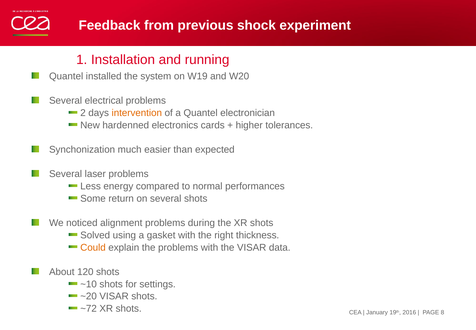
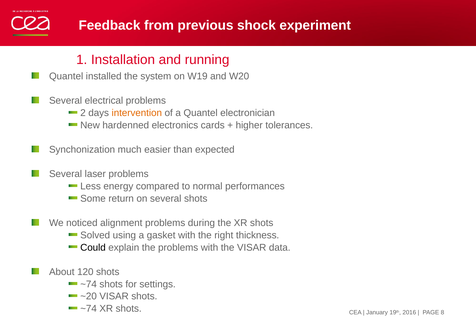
Could colour: orange -> black
~10 at (89, 284): ~10 -> ~74
~72 at (89, 308): ~72 -> ~74
